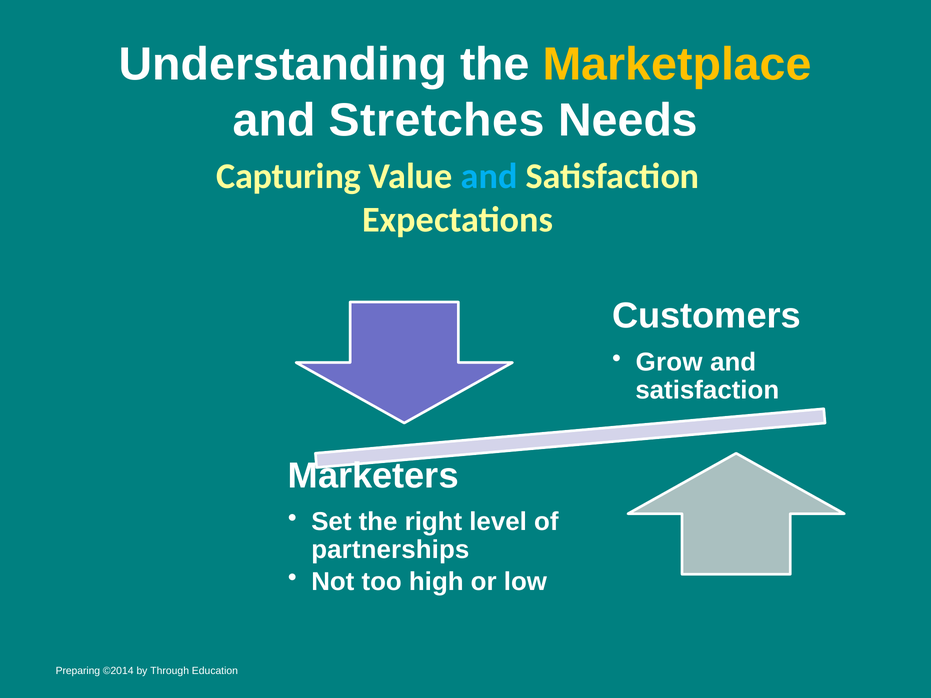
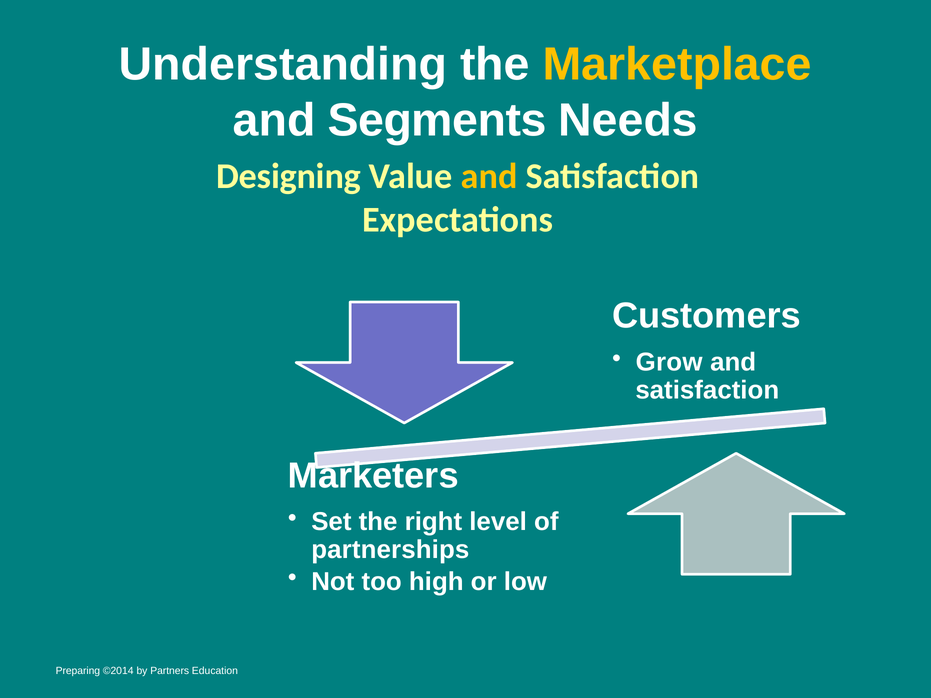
Stretches: Stretches -> Segments
Capturing: Capturing -> Designing
and at (489, 176) colour: light blue -> yellow
Through: Through -> Partners
